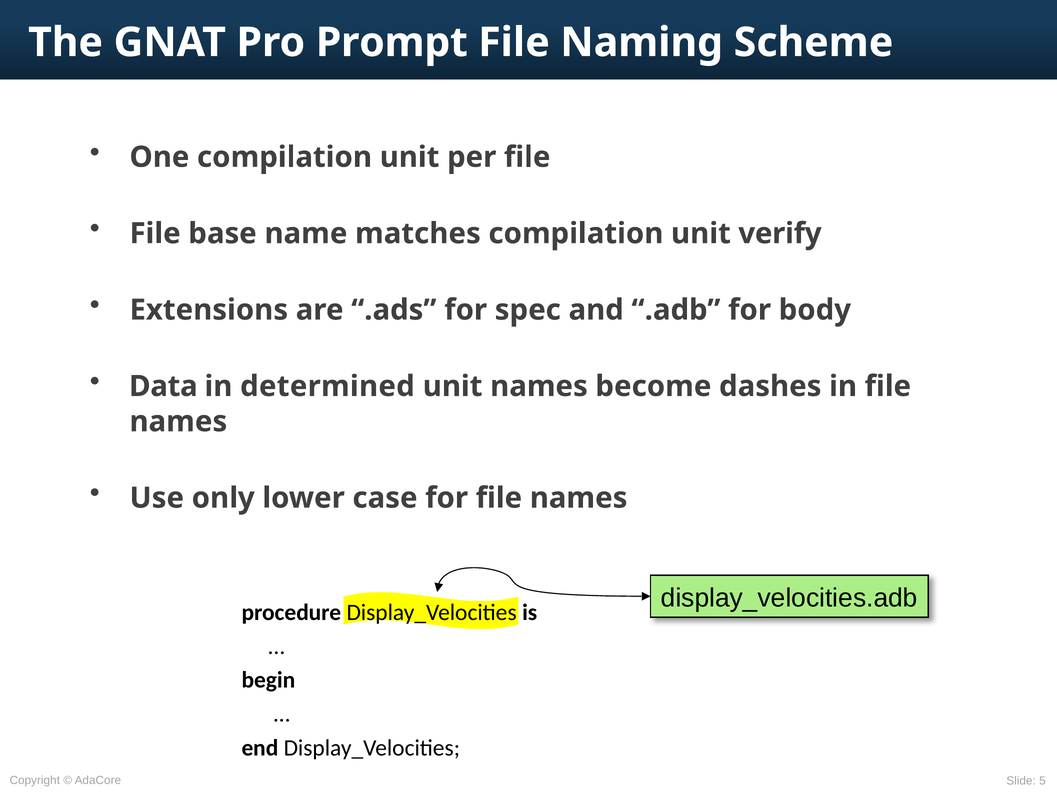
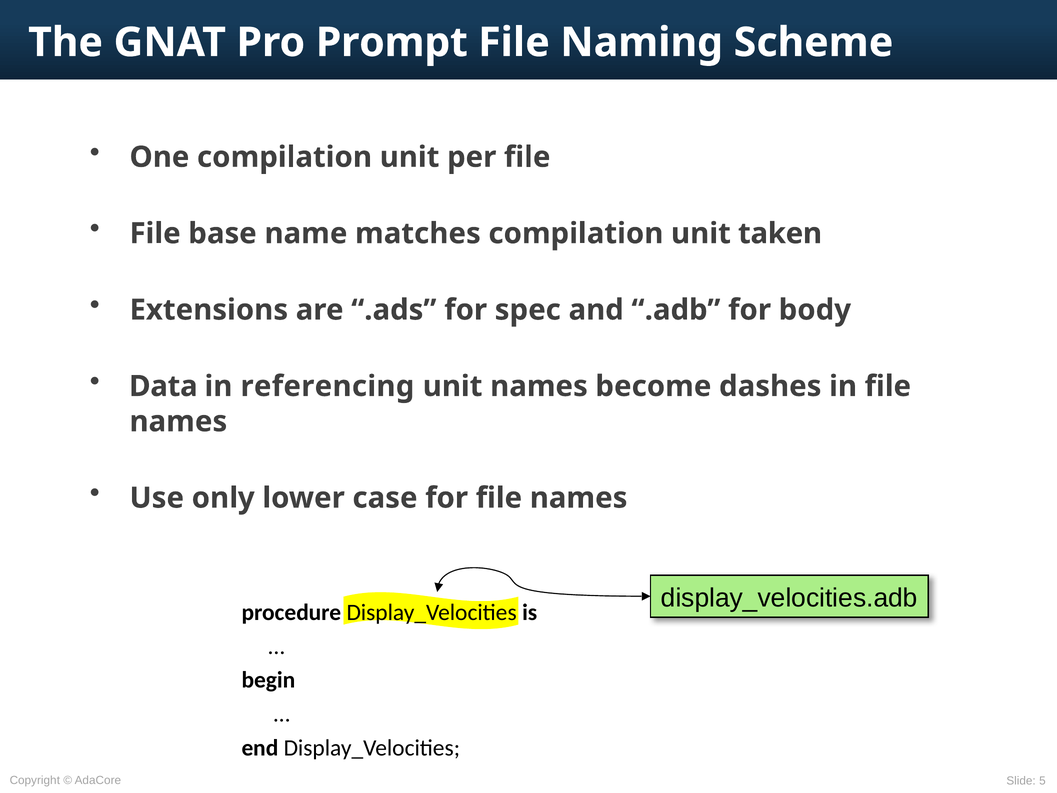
verify: verify -> taken
determined: determined -> referencing
